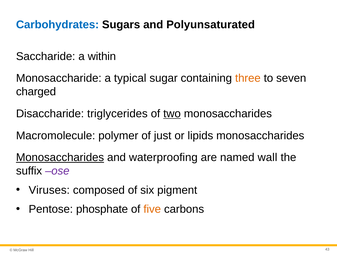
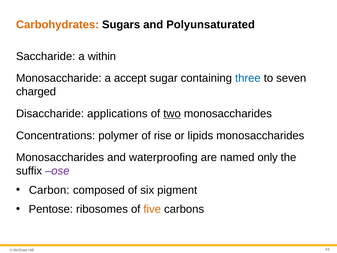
Carbohydrates colour: blue -> orange
typical: typical -> accept
three colour: orange -> blue
triglycerides: triglycerides -> applications
Macromolecule: Macromolecule -> Concentrations
just: just -> rise
Monosaccharides at (60, 157) underline: present -> none
wall: wall -> only
Viruses: Viruses -> Carbon
phosphate: phosphate -> ribosomes
